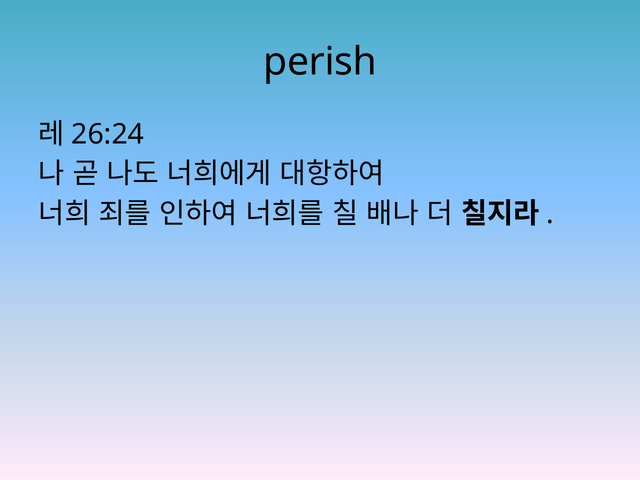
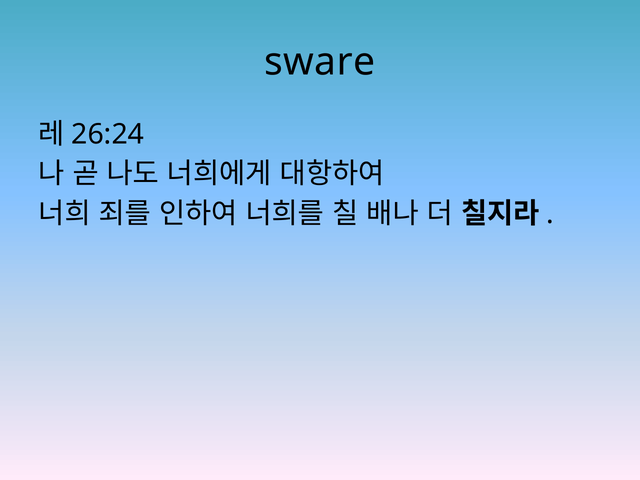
perish: perish -> sware
